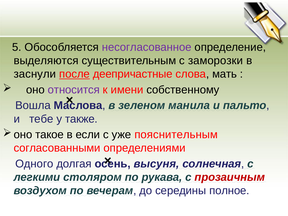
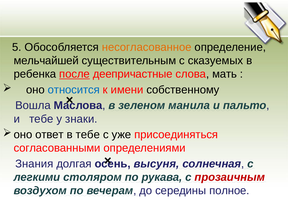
несогласованное colour: purple -> orange
выделяются: выделяются -> мельчайшей
заморозки: заморозки -> сказуемых
заснули: заснули -> ребенка
относится colour: purple -> blue
также: также -> знаки
такое: такое -> ответ
в если: если -> тебе
пояснительным: пояснительным -> присоединяться
Одного: Одного -> Знания
